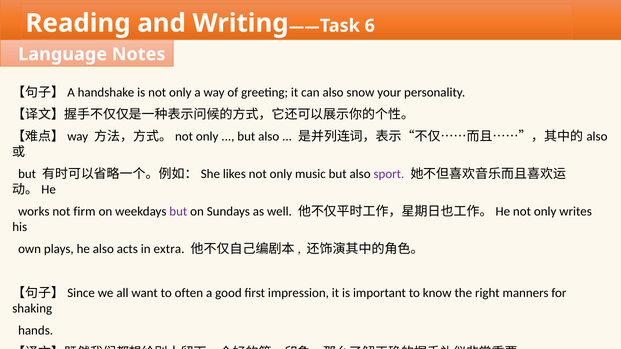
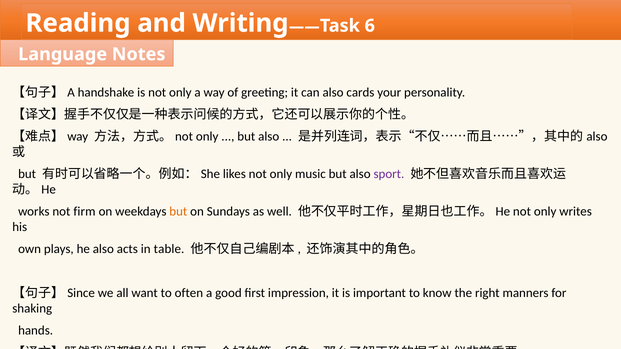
snow: snow -> cards
but at (178, 211) colour: purple -> orange
extra: extra -> table
